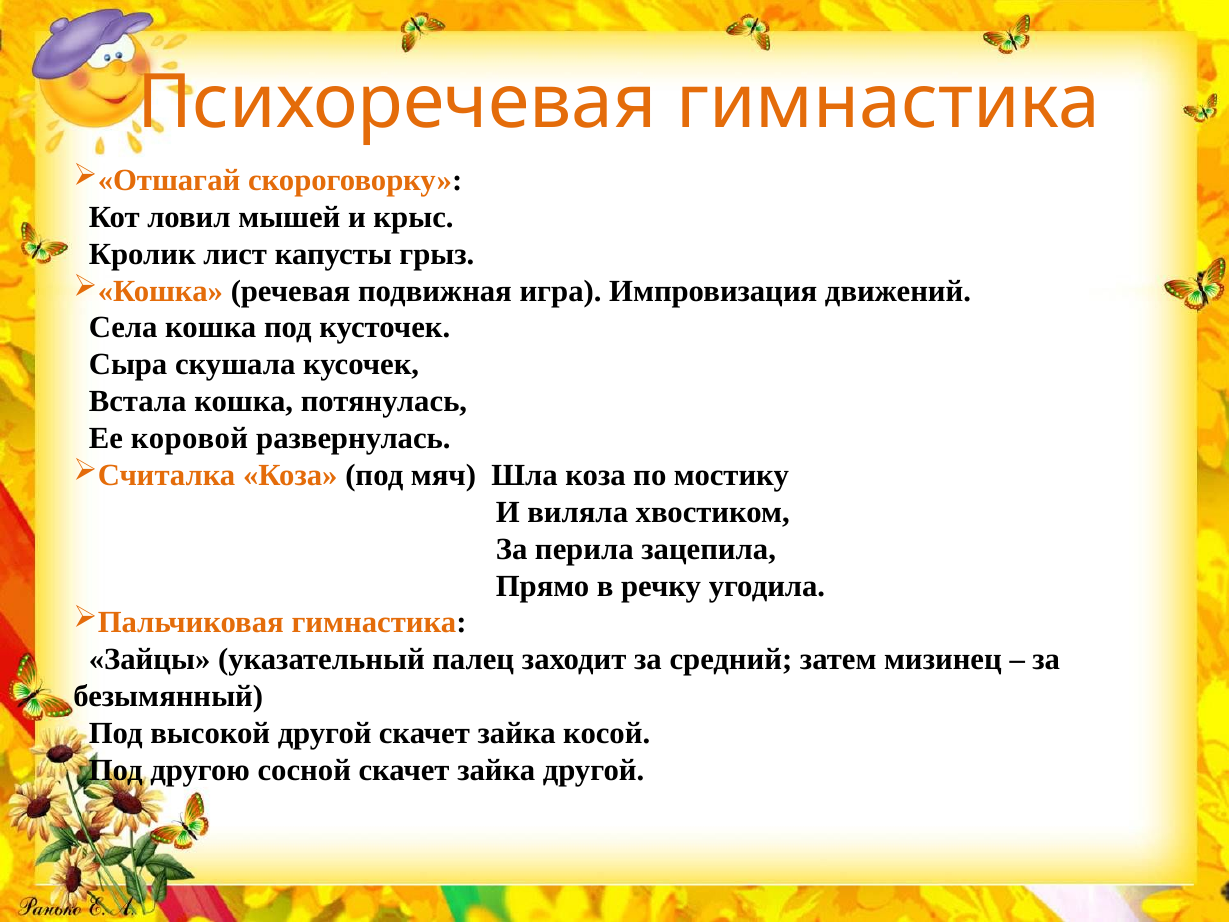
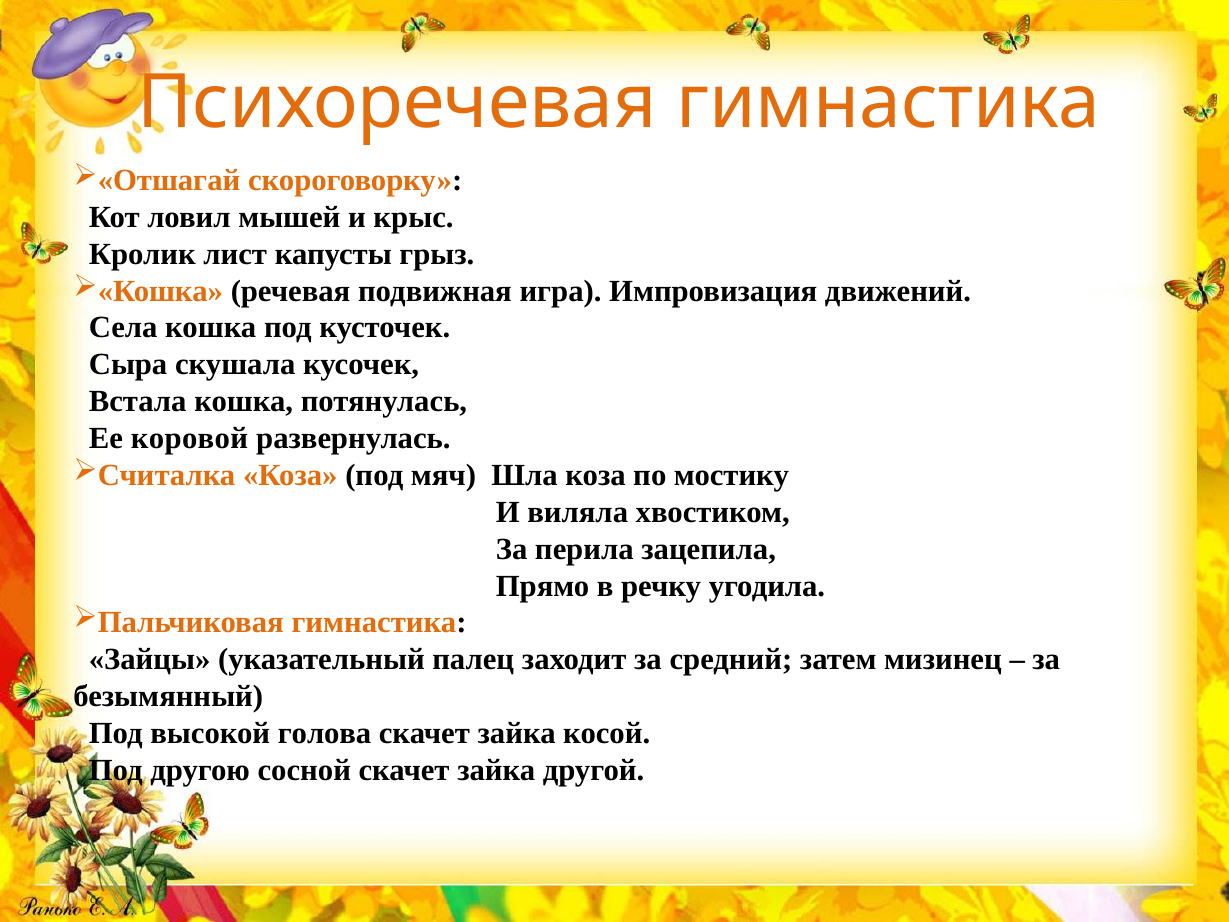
высокой другой: другой -> голова
